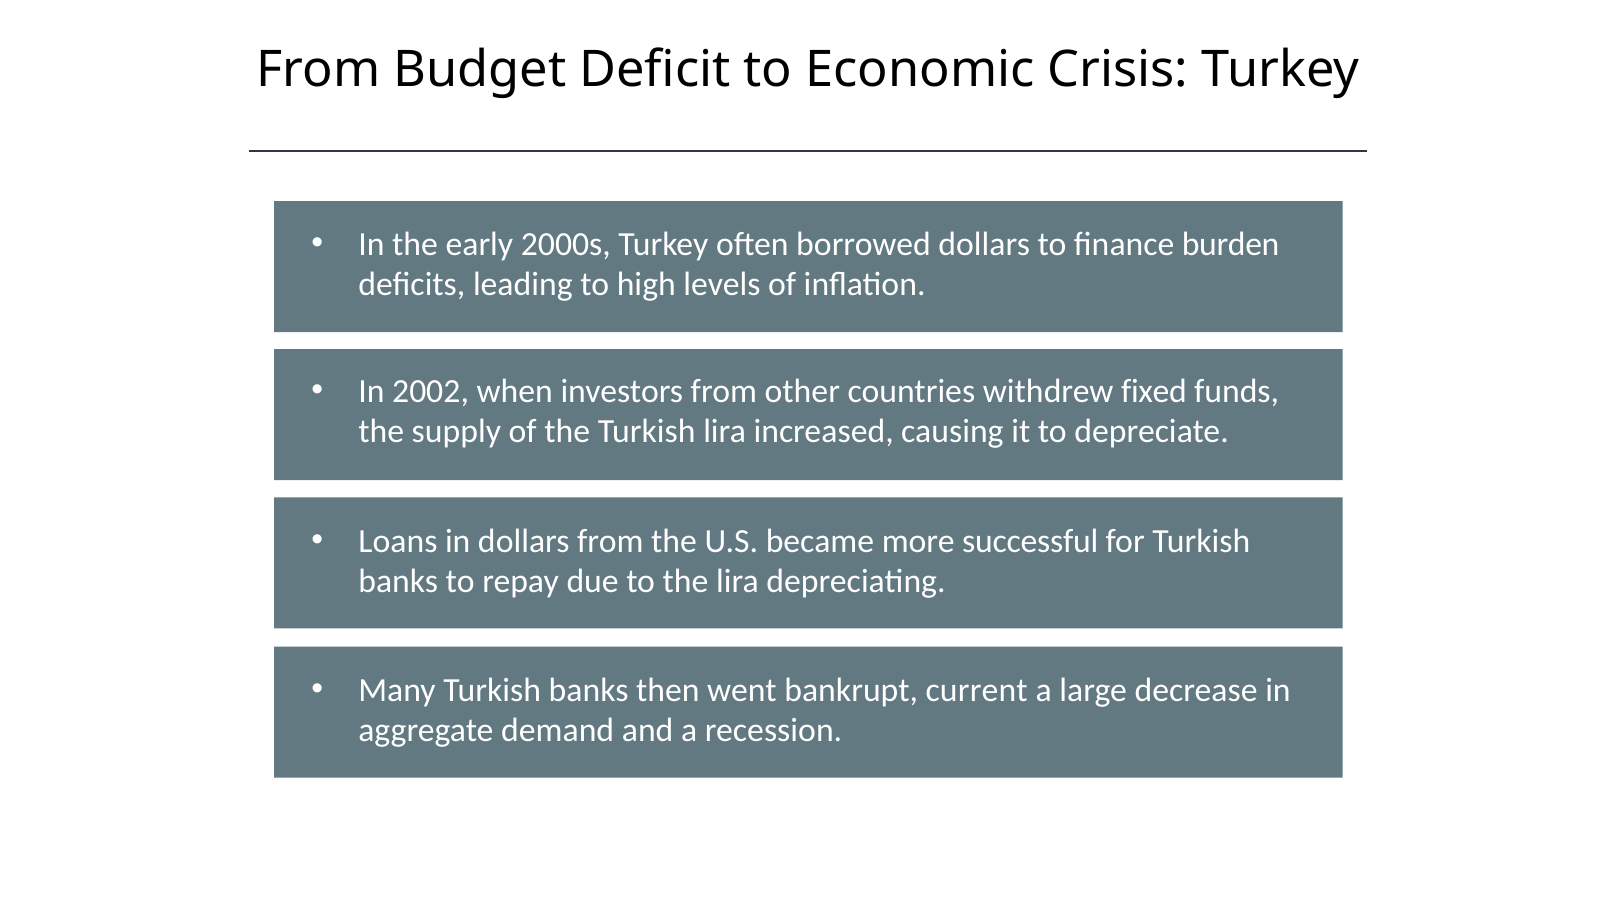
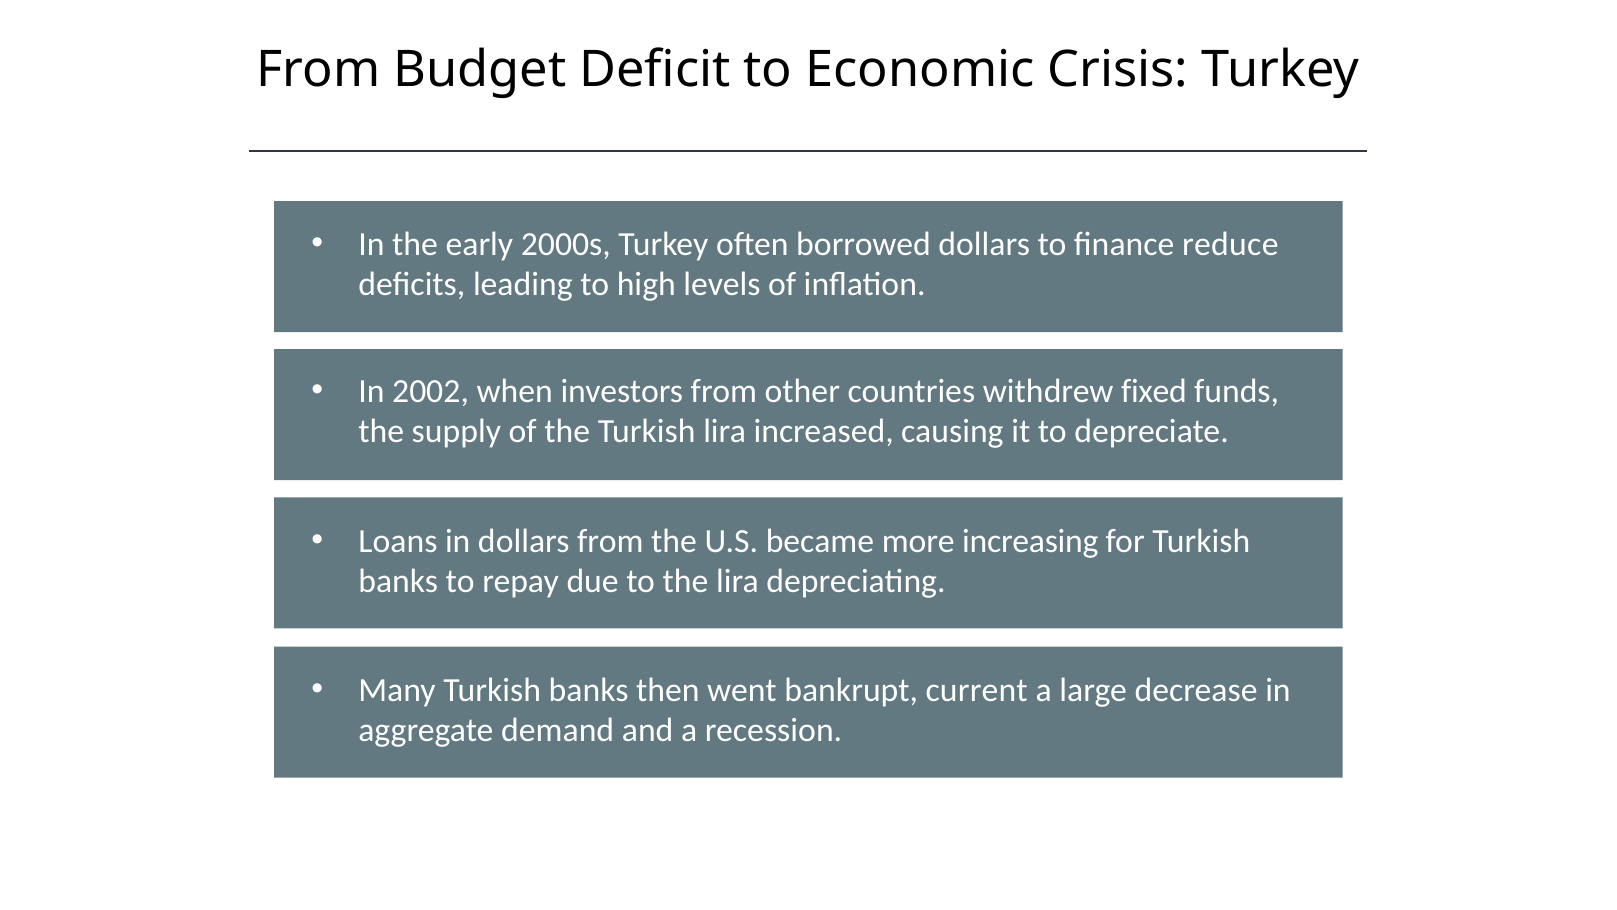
burden: burden -> reduce
successful: successful -> increasing
